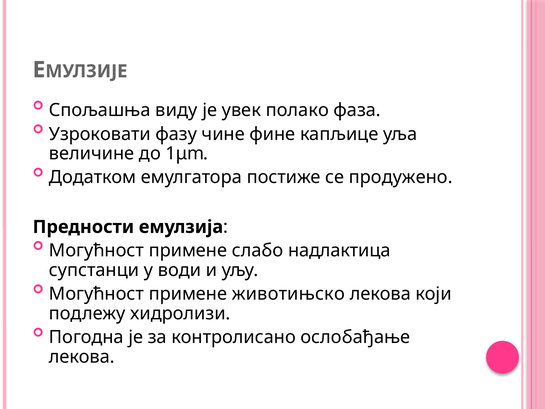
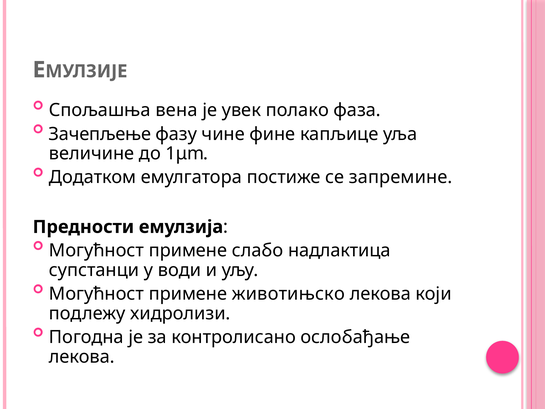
виду: виду -> вена
Узроковати: Узроковати -> Зачепљење
продужено: продужено -> запремине
